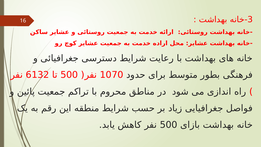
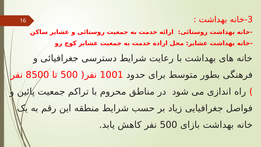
6132: 6132 -> 8500
1070: 1070 -> 1001
